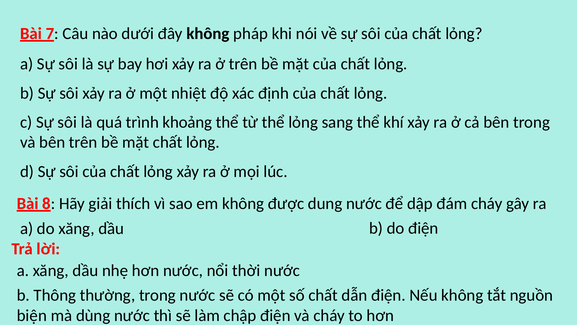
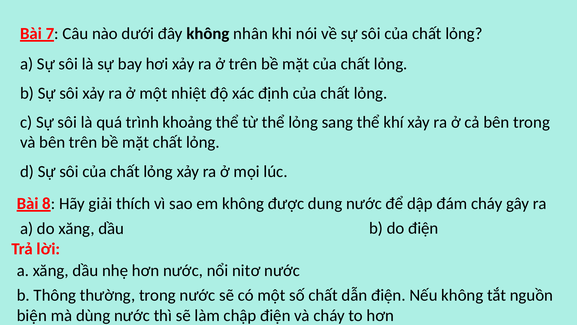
pháp: pháp -> nhân
thời: thời -> nitơ
